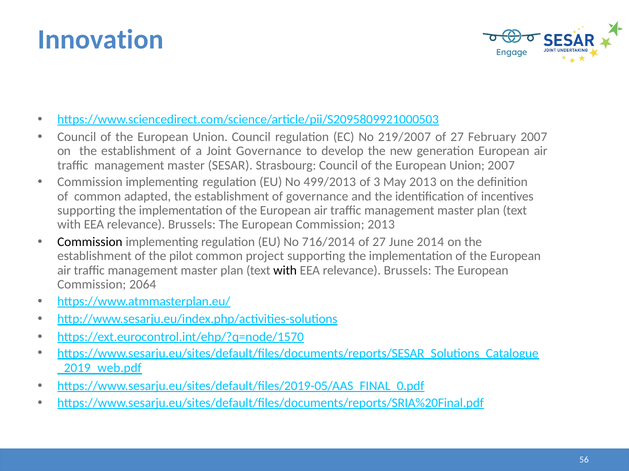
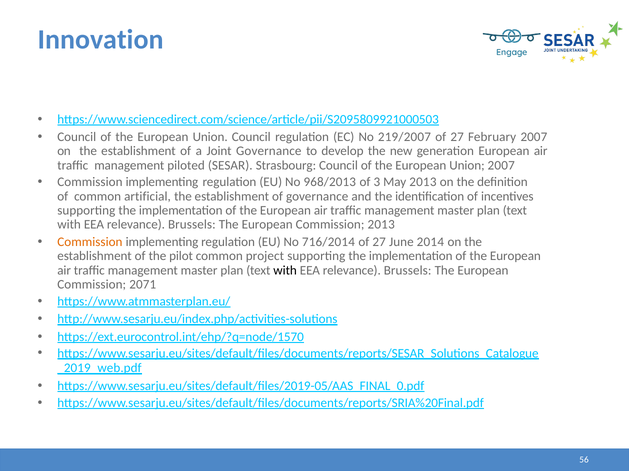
master at (186, 166): master -> piloted
499/2013: 499/2013 -> 968/2013
adapted: adapted -> artificial
Commission at (90, 242) colour: black -> orange
2064: 2064 -> 2071
